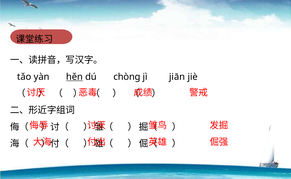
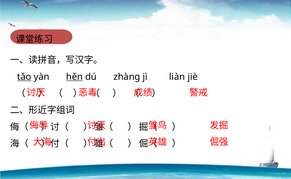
tǎo underline: none -> present
chònɡ: chònɡ -> zhànɡ
jiān: jiān -> liàn
